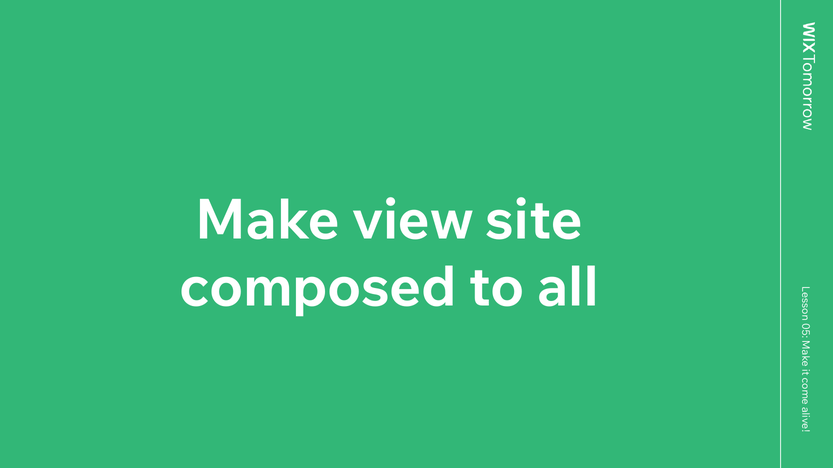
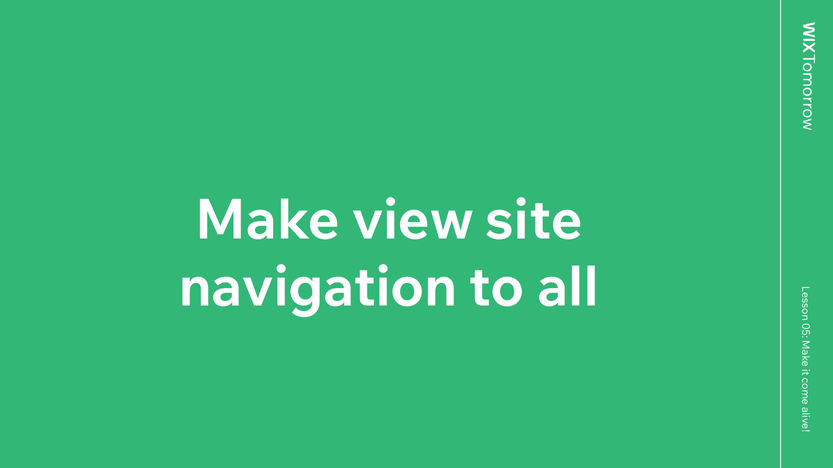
composed: composed -> navigation
